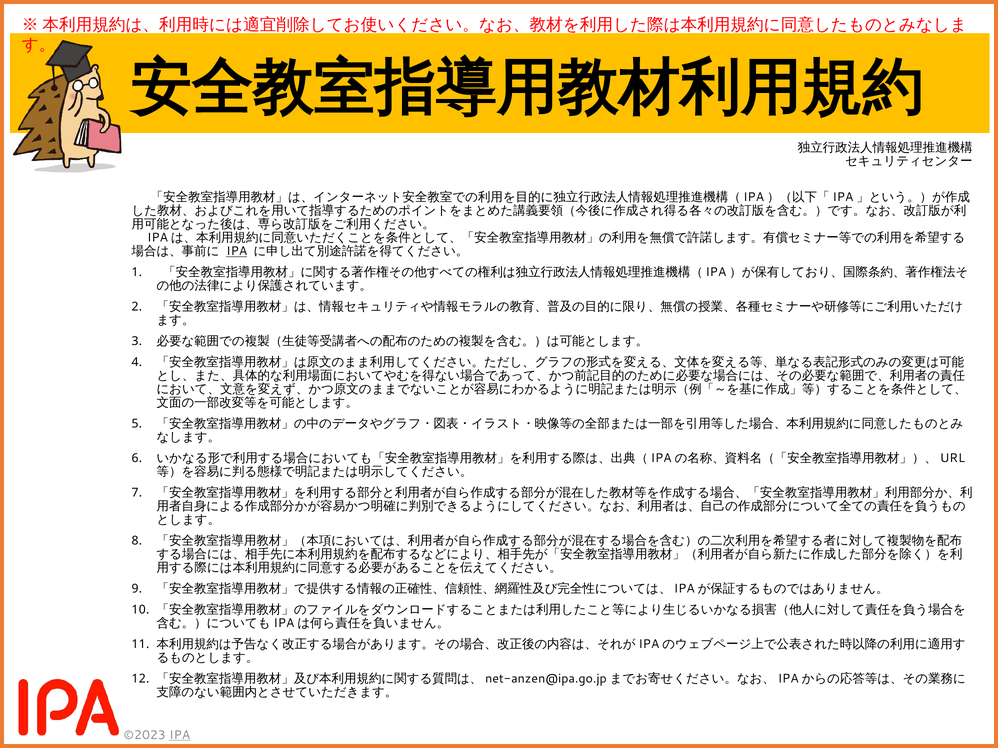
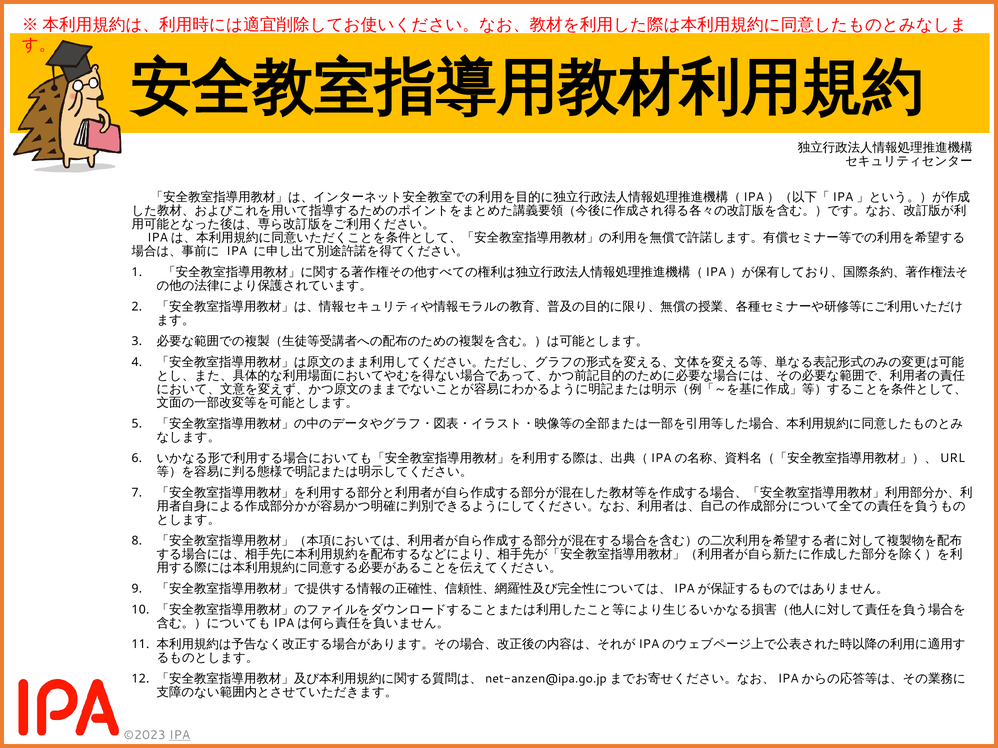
IPA at (237, 252) underline: present -> none
